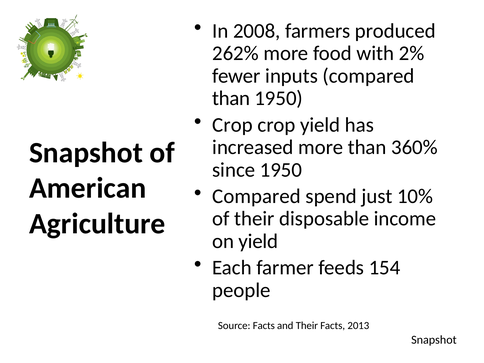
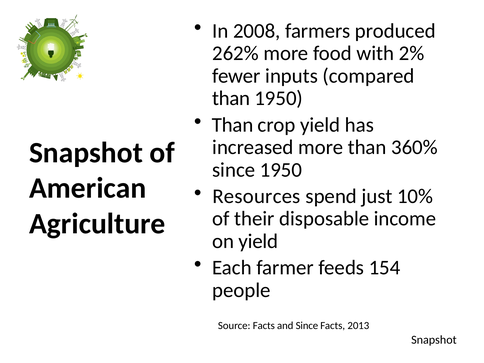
Crop at (233, 125): Crop -> Than
Compared at (257, 196): Compared -> Resources
and Their: Their -> Since
